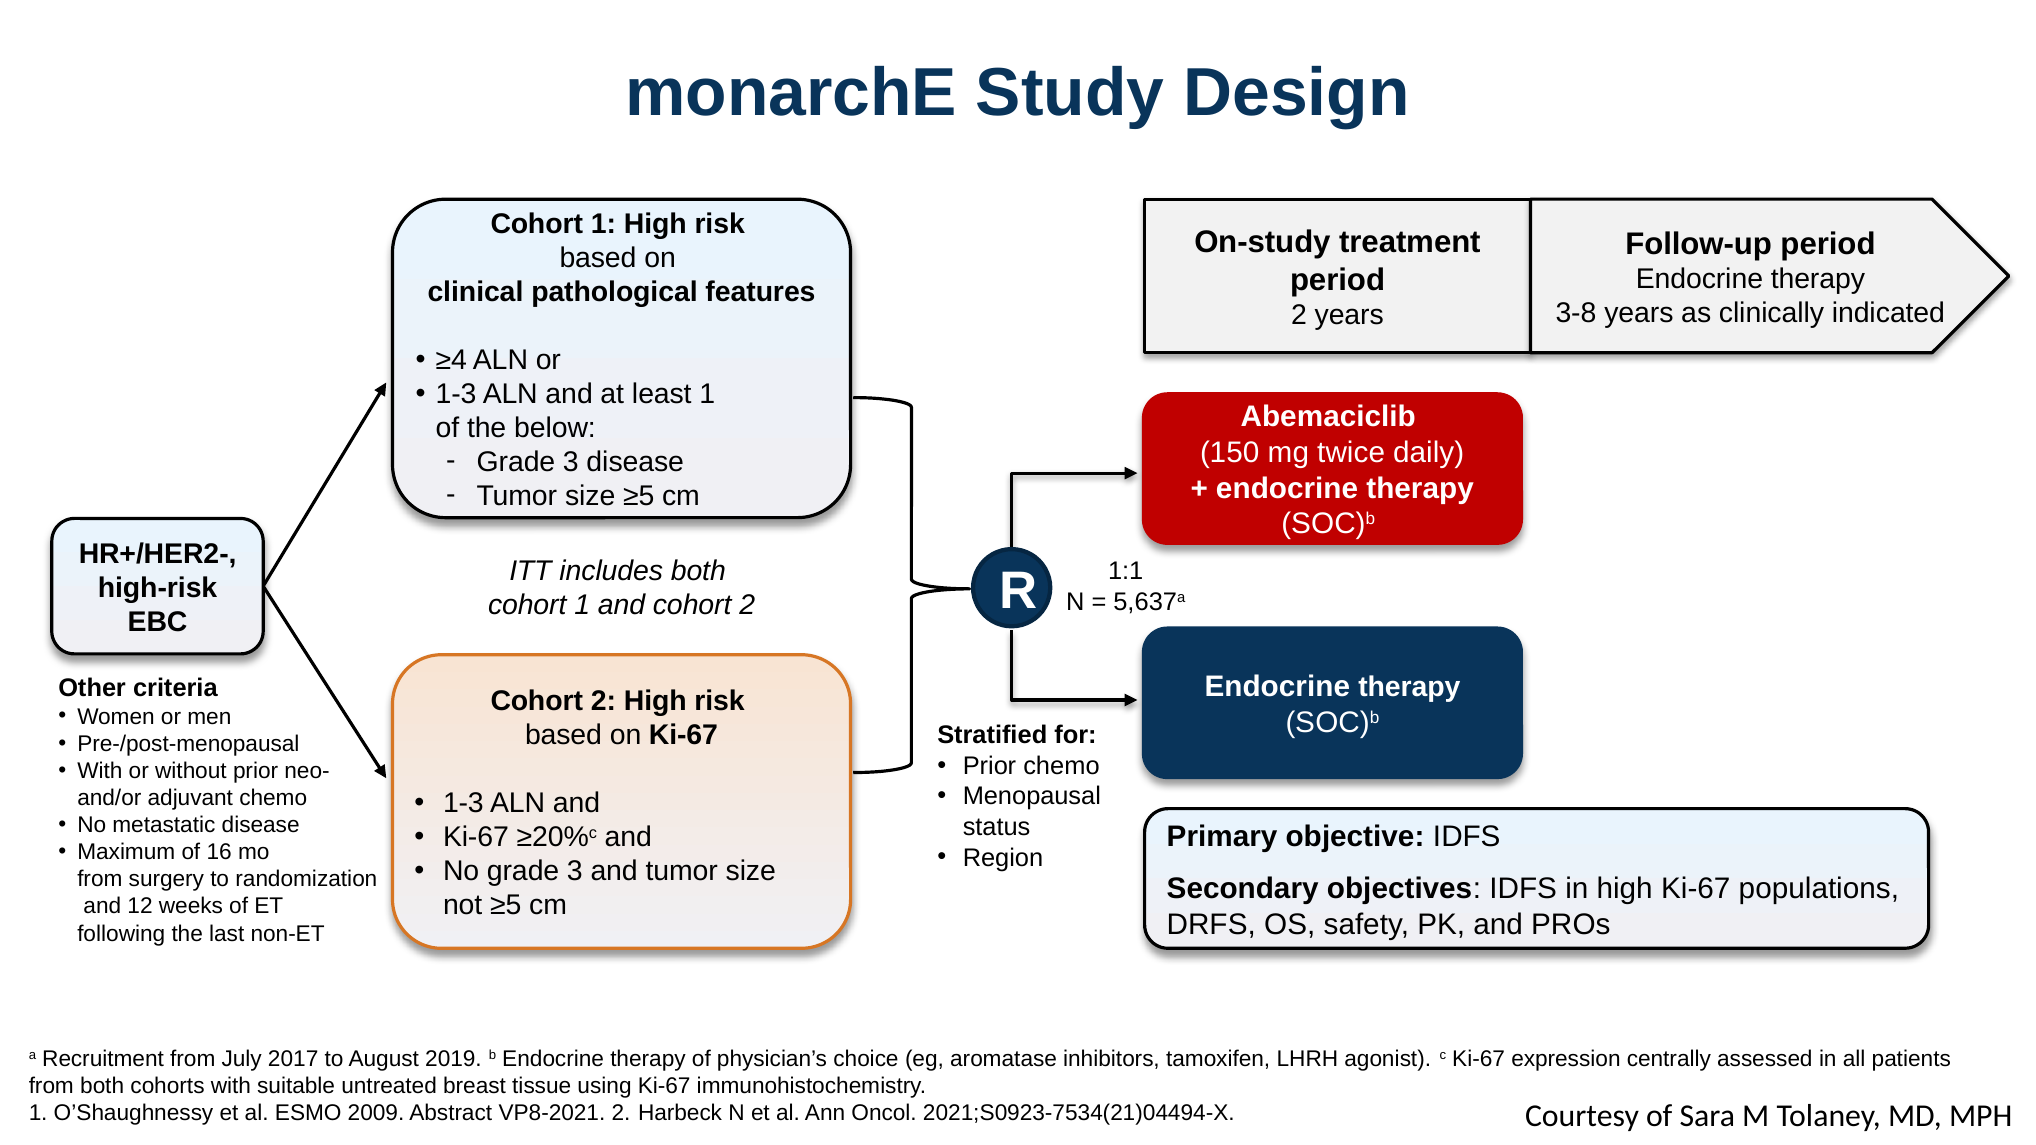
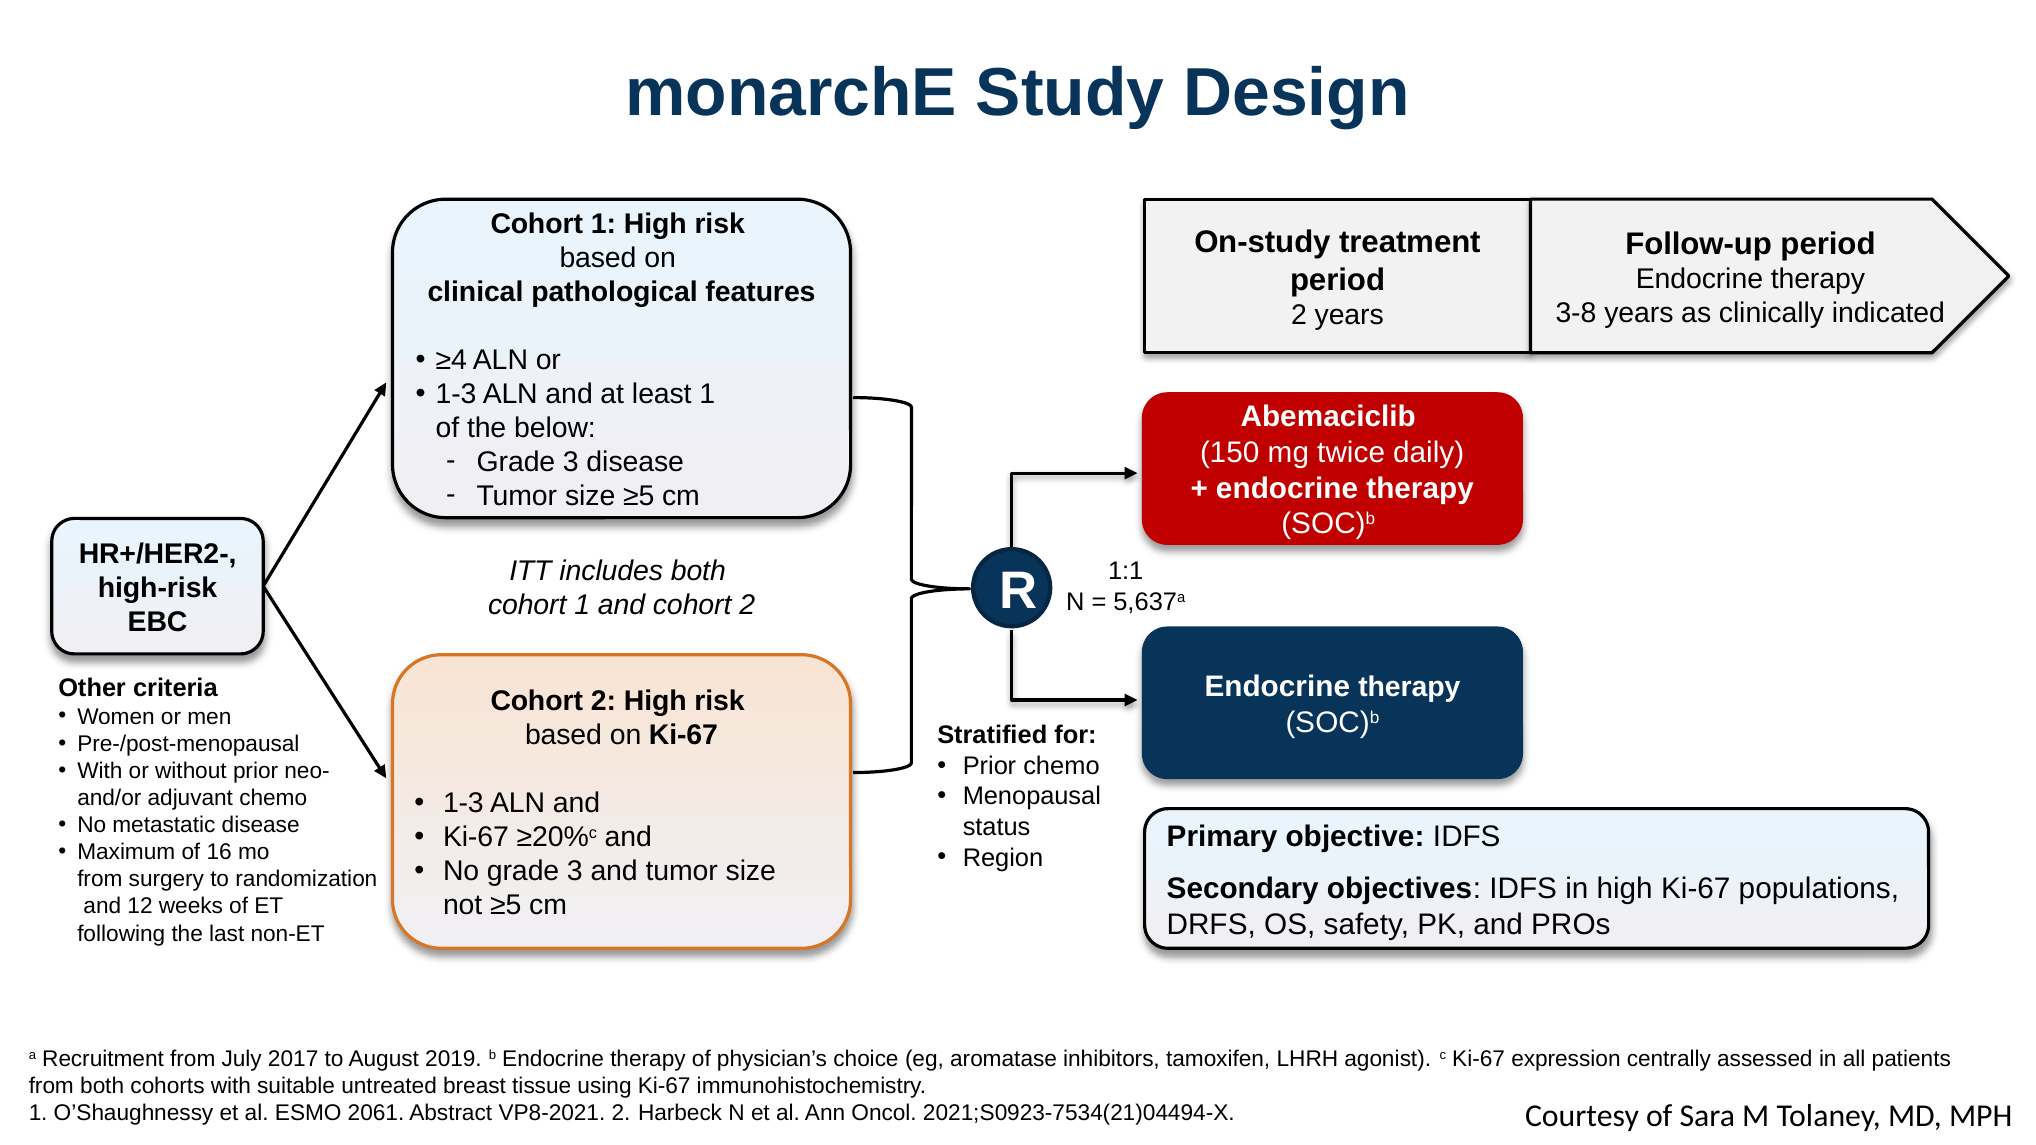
2009: 2009 -> 2061
